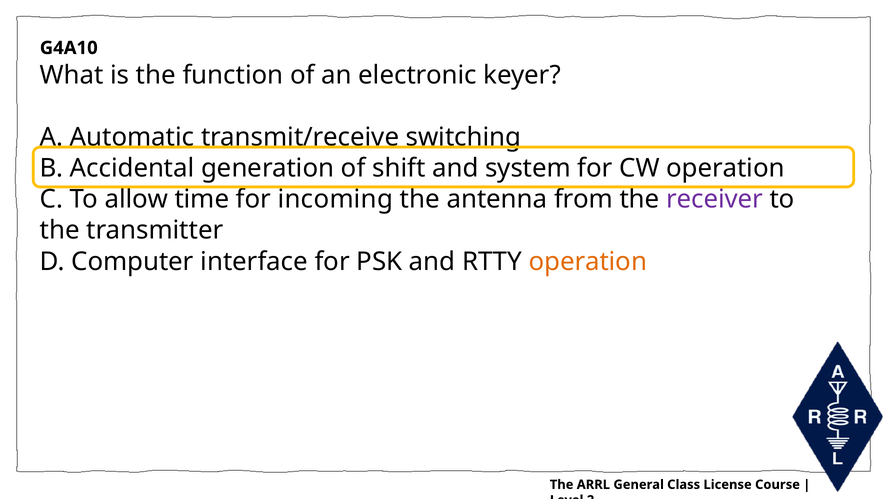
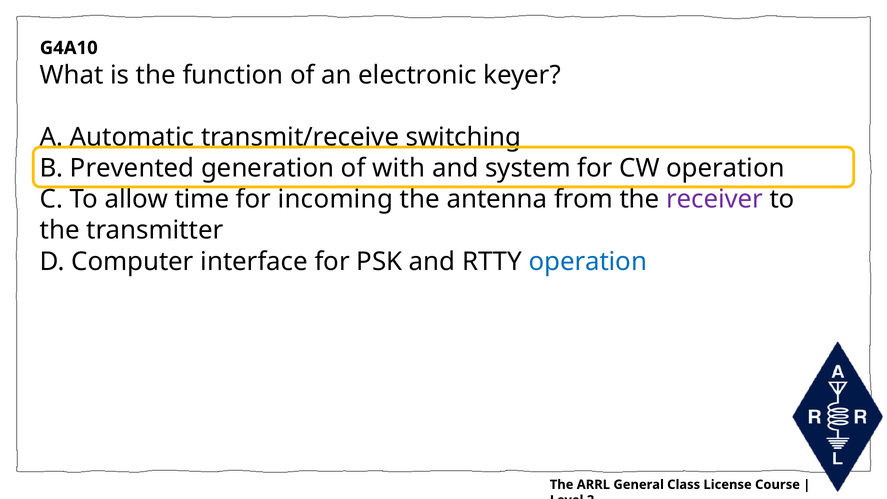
Accidental: Accidental -> Prevented
shift: shift -> with
operation at (588, 261) colour: orange -> blue
